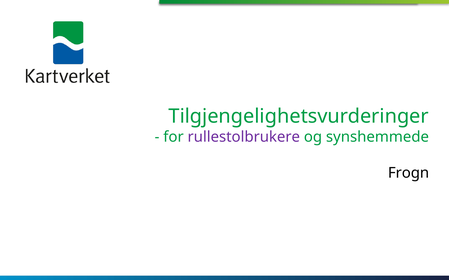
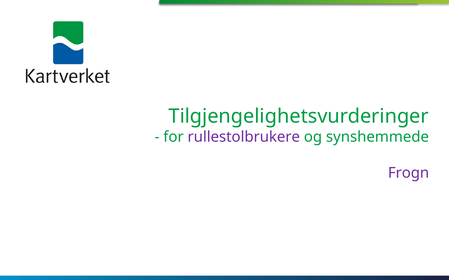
Frogn colour: black -> purple
